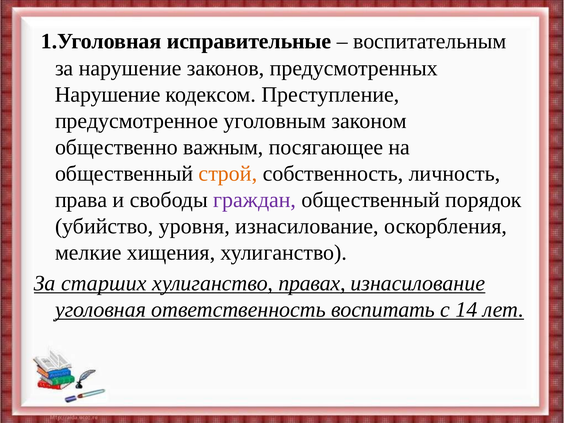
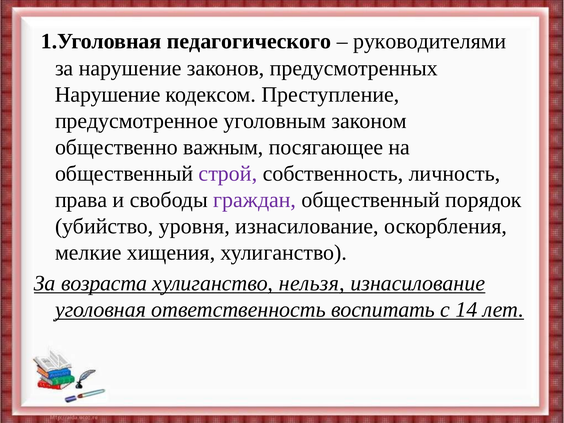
исправительные: исправительные -> педагогического
воспитательным: воспитательным -> руководителями
строй colour: orange -> purple
старших: старших -> возраста
правах: правах -> нельзя
